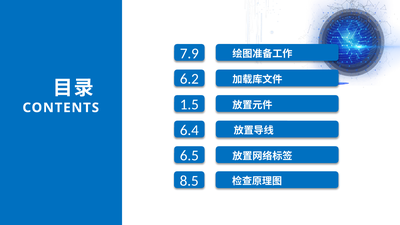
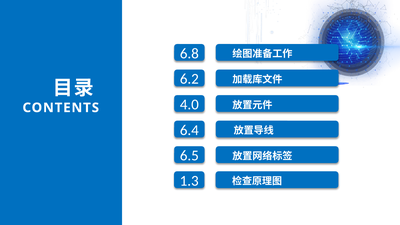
7.9: 7.9 -> 6.8
1.5: 1.5 -> 4.0
8.5: 8.5 -> 1.3
